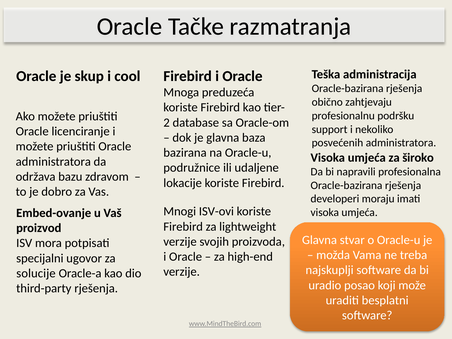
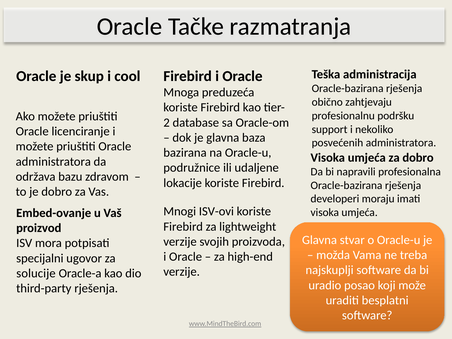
za široko: široko -> dobro
